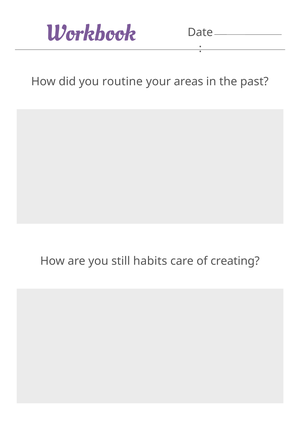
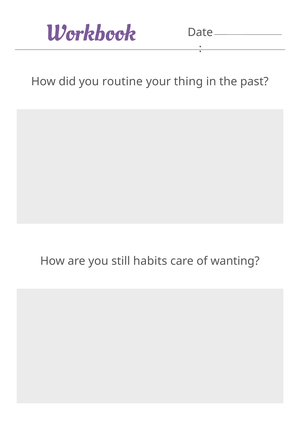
areas: areas -> thing
creating: creating -> wanting
